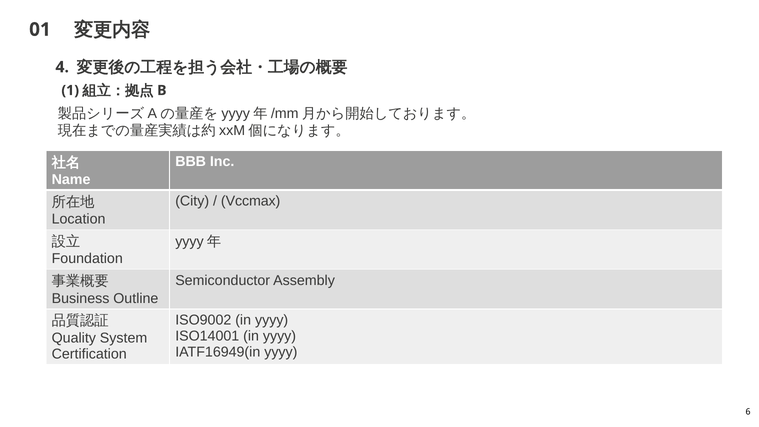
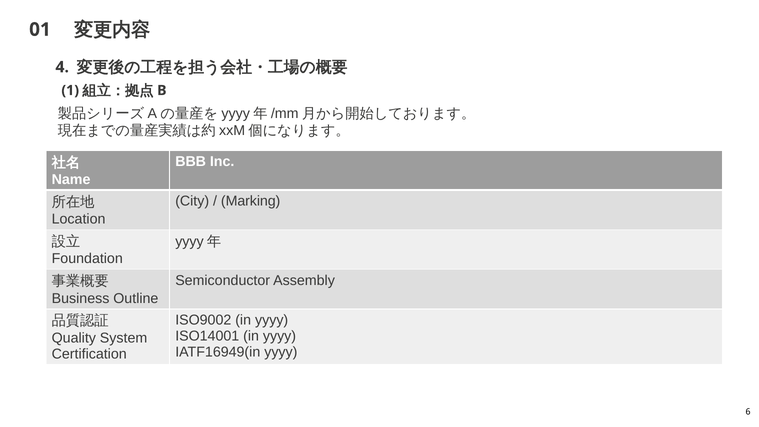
Vccmax: Vccmax -> Marking
